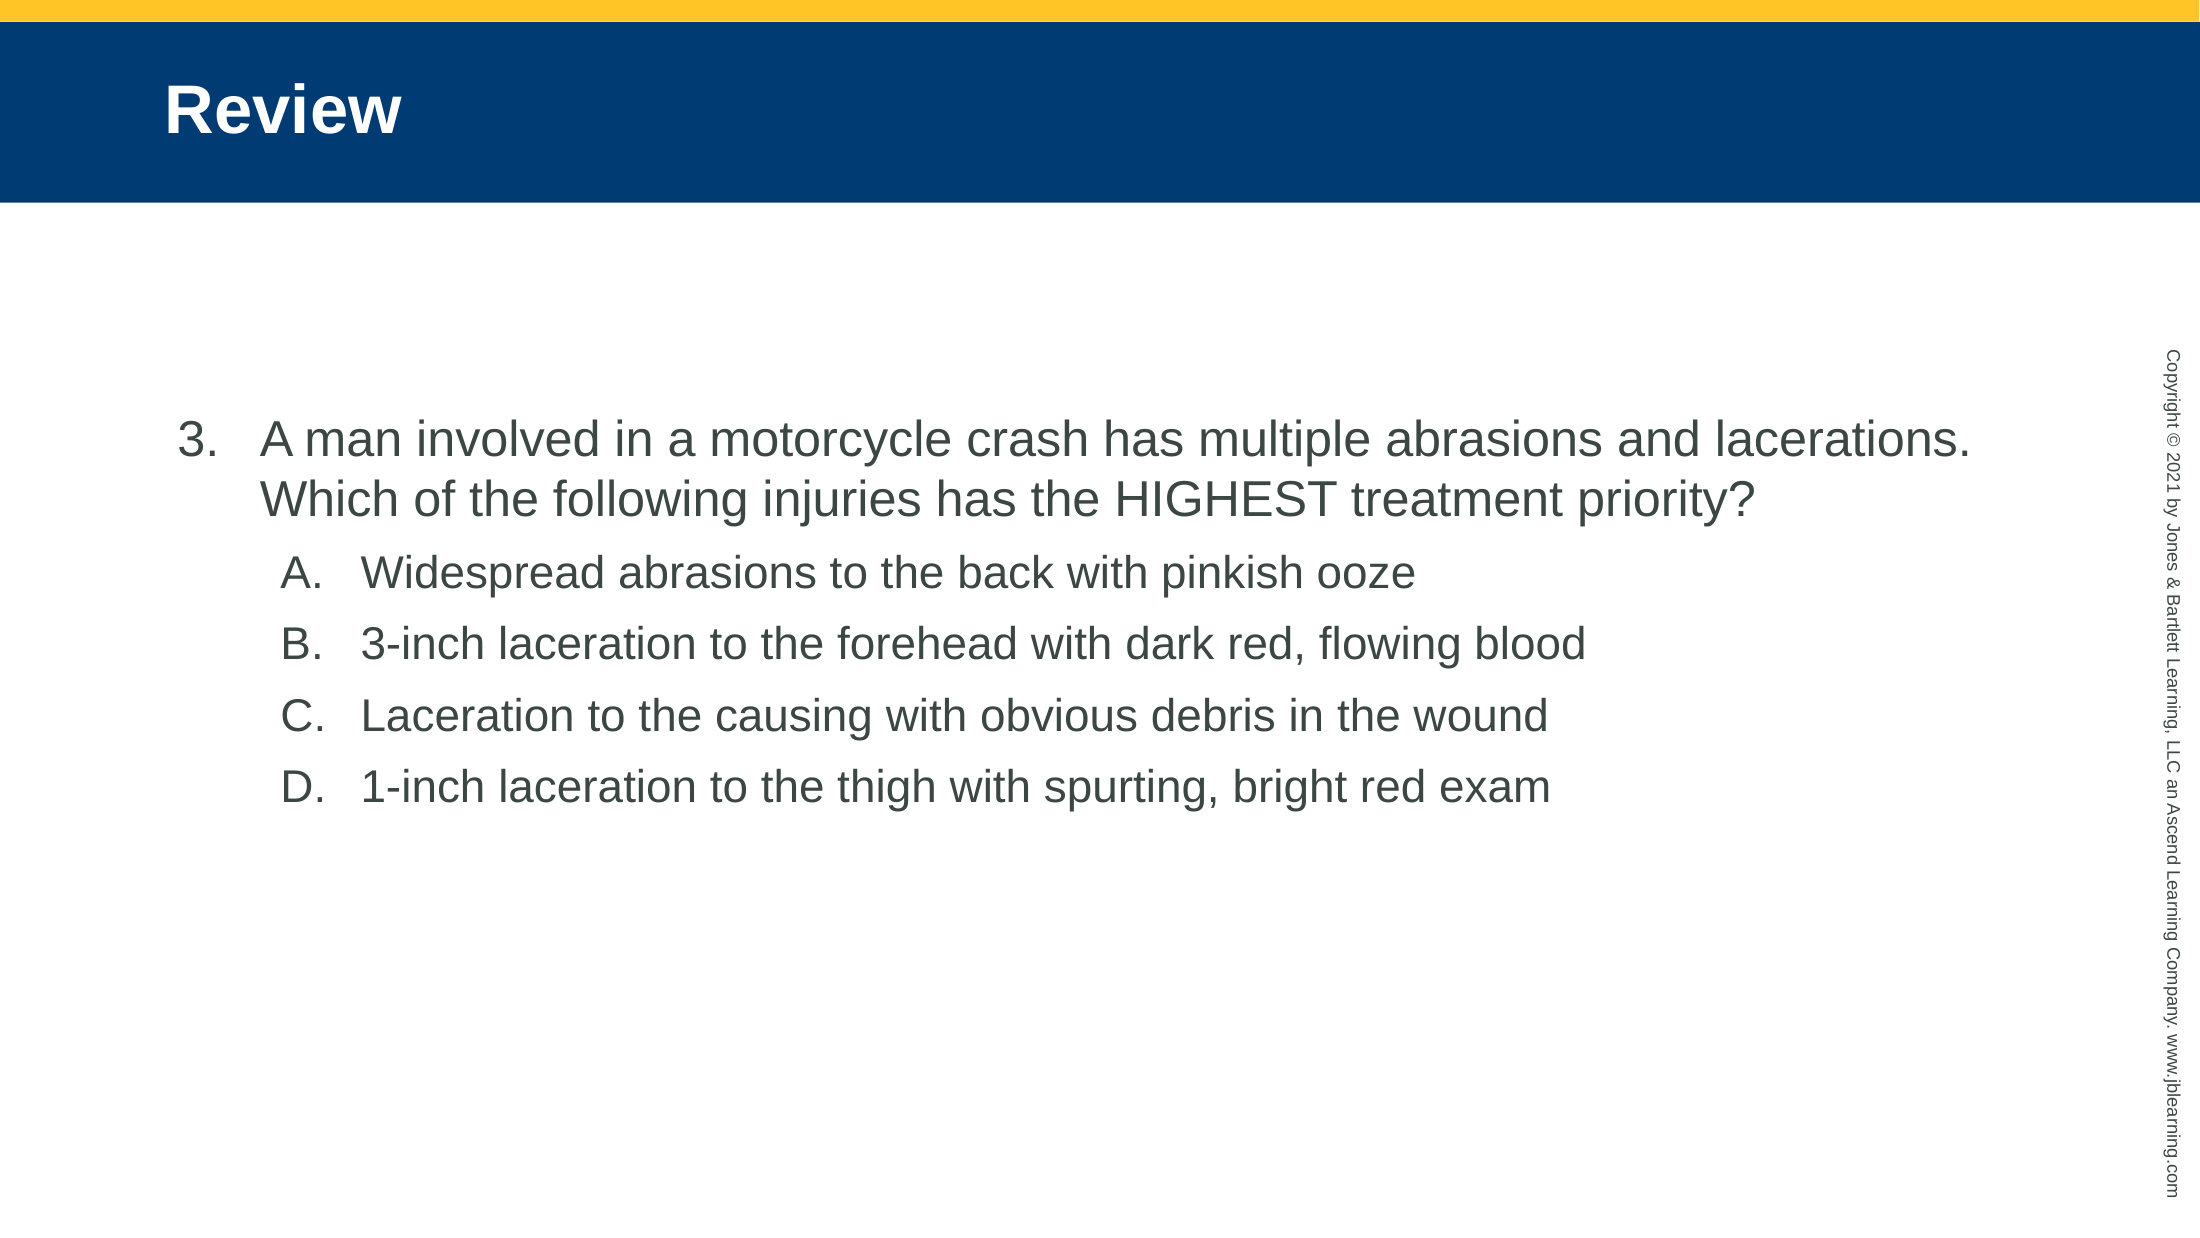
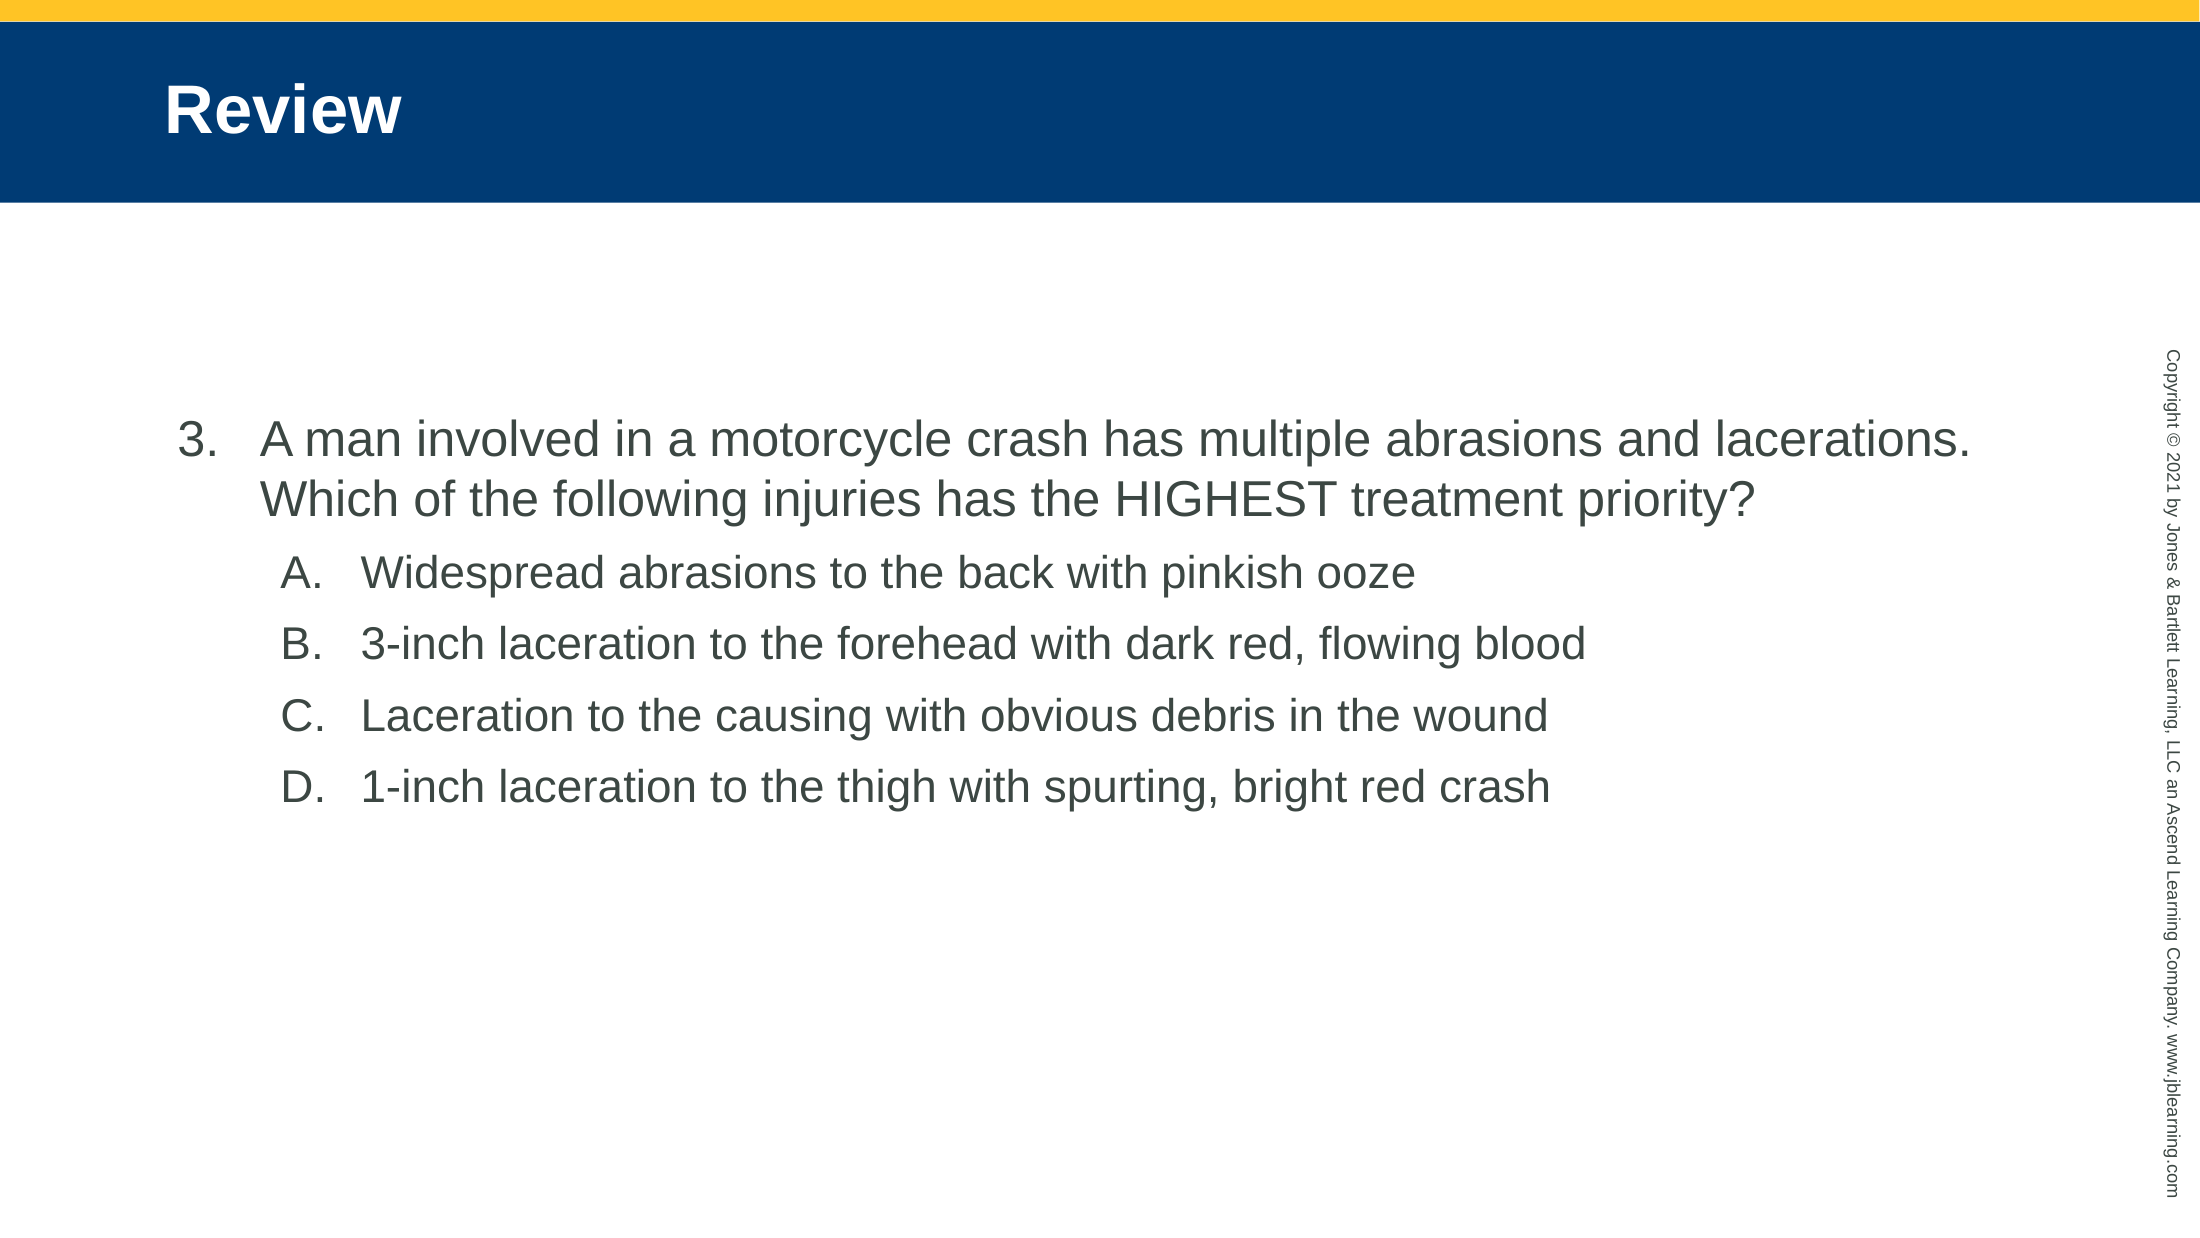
red exam: exam -> crash
